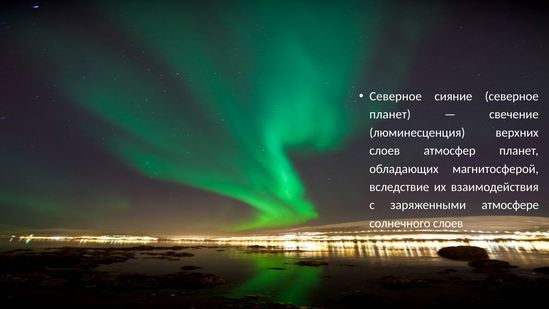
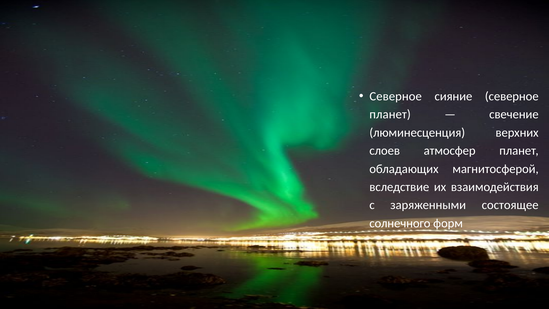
атмосфере: атмосфере -> состоящее
солнечного слоев: слоев -> форм
